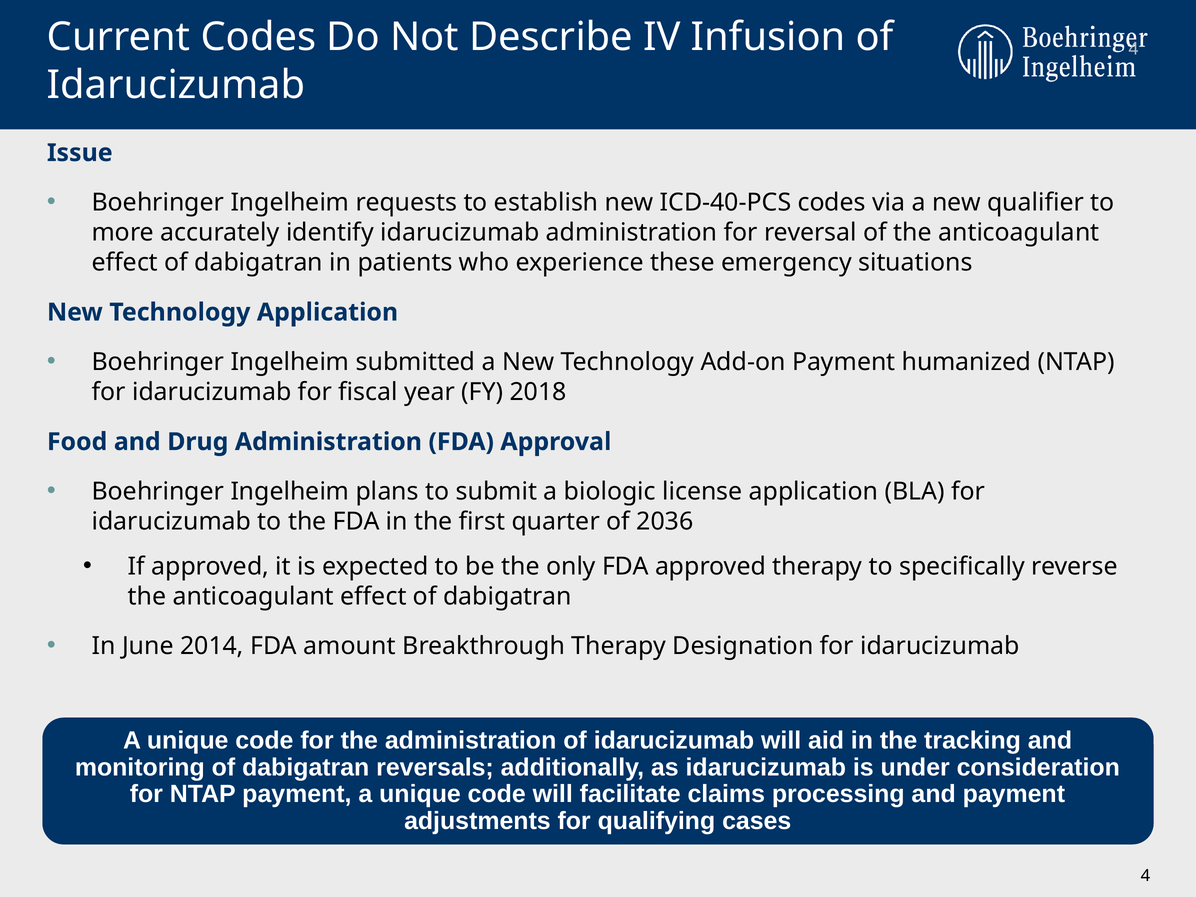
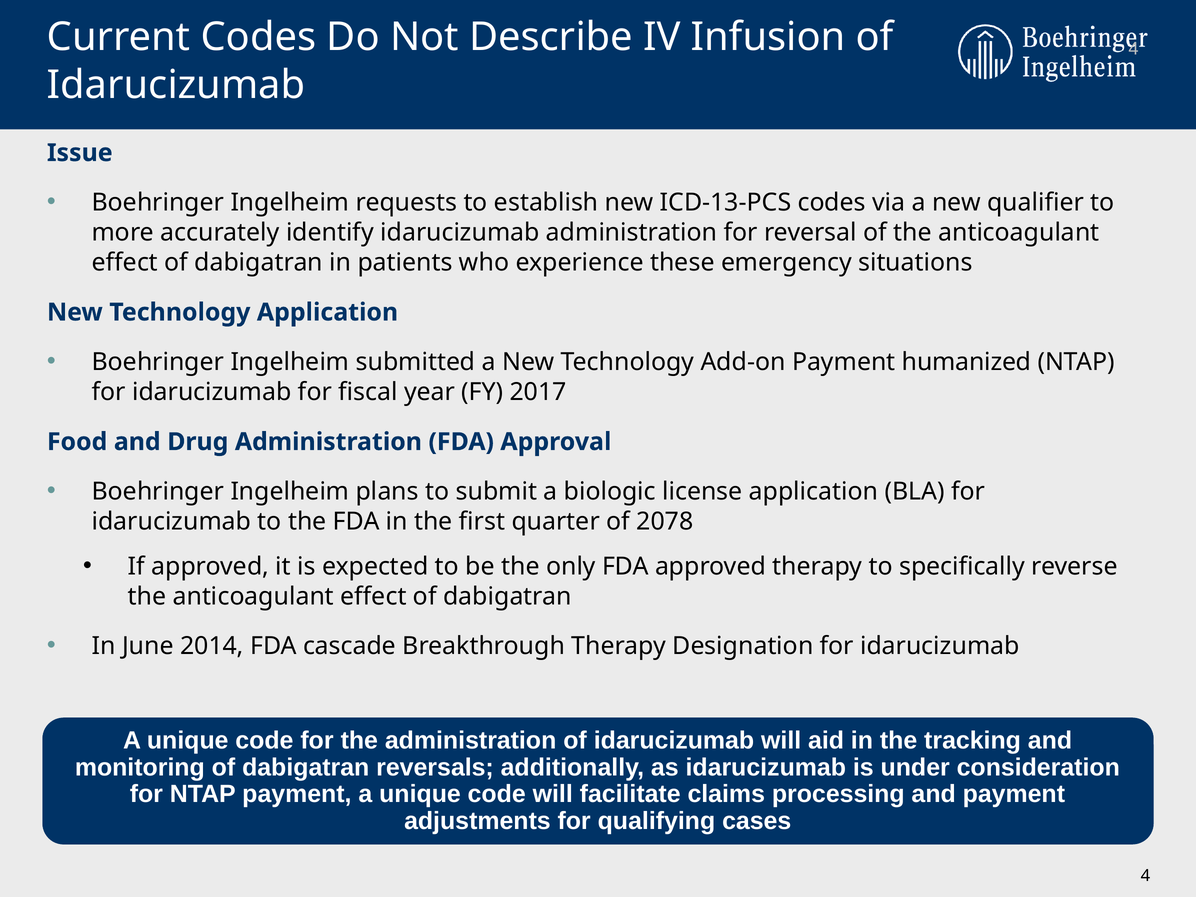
ICD-40-PCS: ICD-40-PCS -> ICD-13-PCS
2018: 2018 -> 2017
2036: 2036 -> 2078
amount: amount -> cascade
